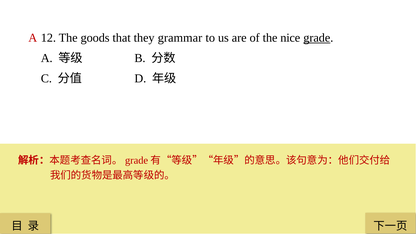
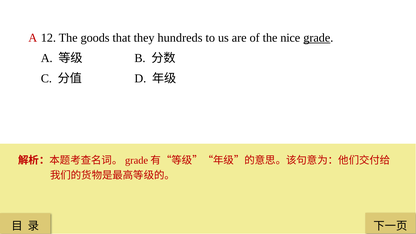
grammar: grammar -> hundreds
